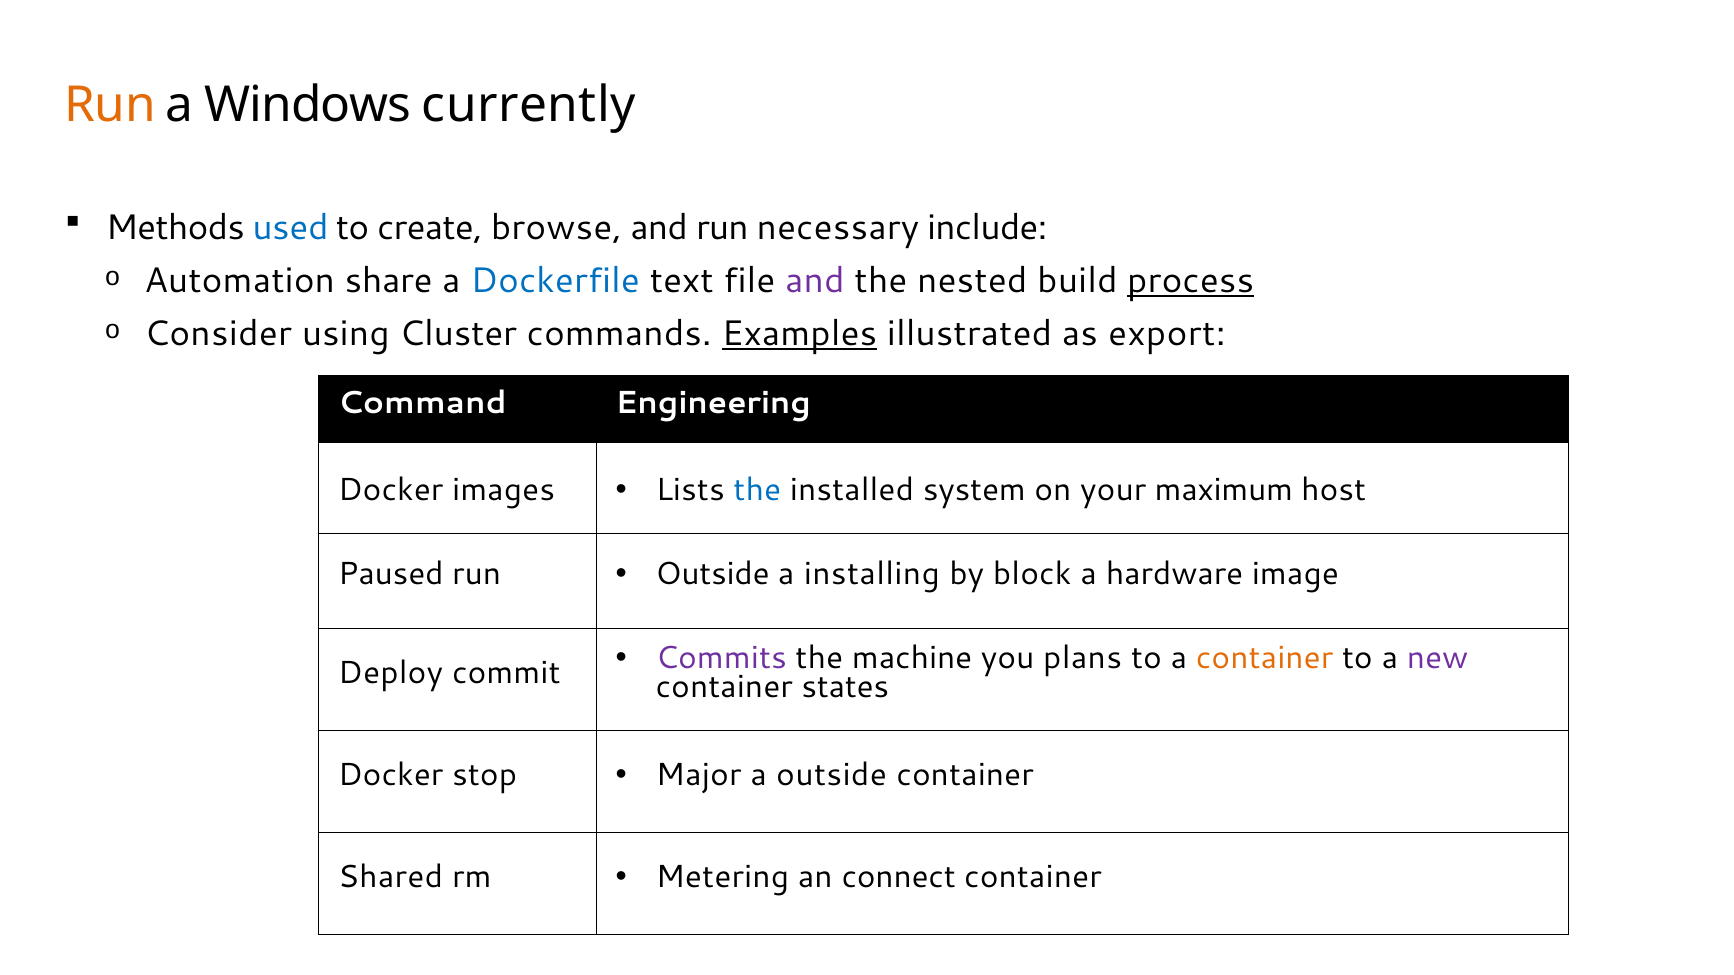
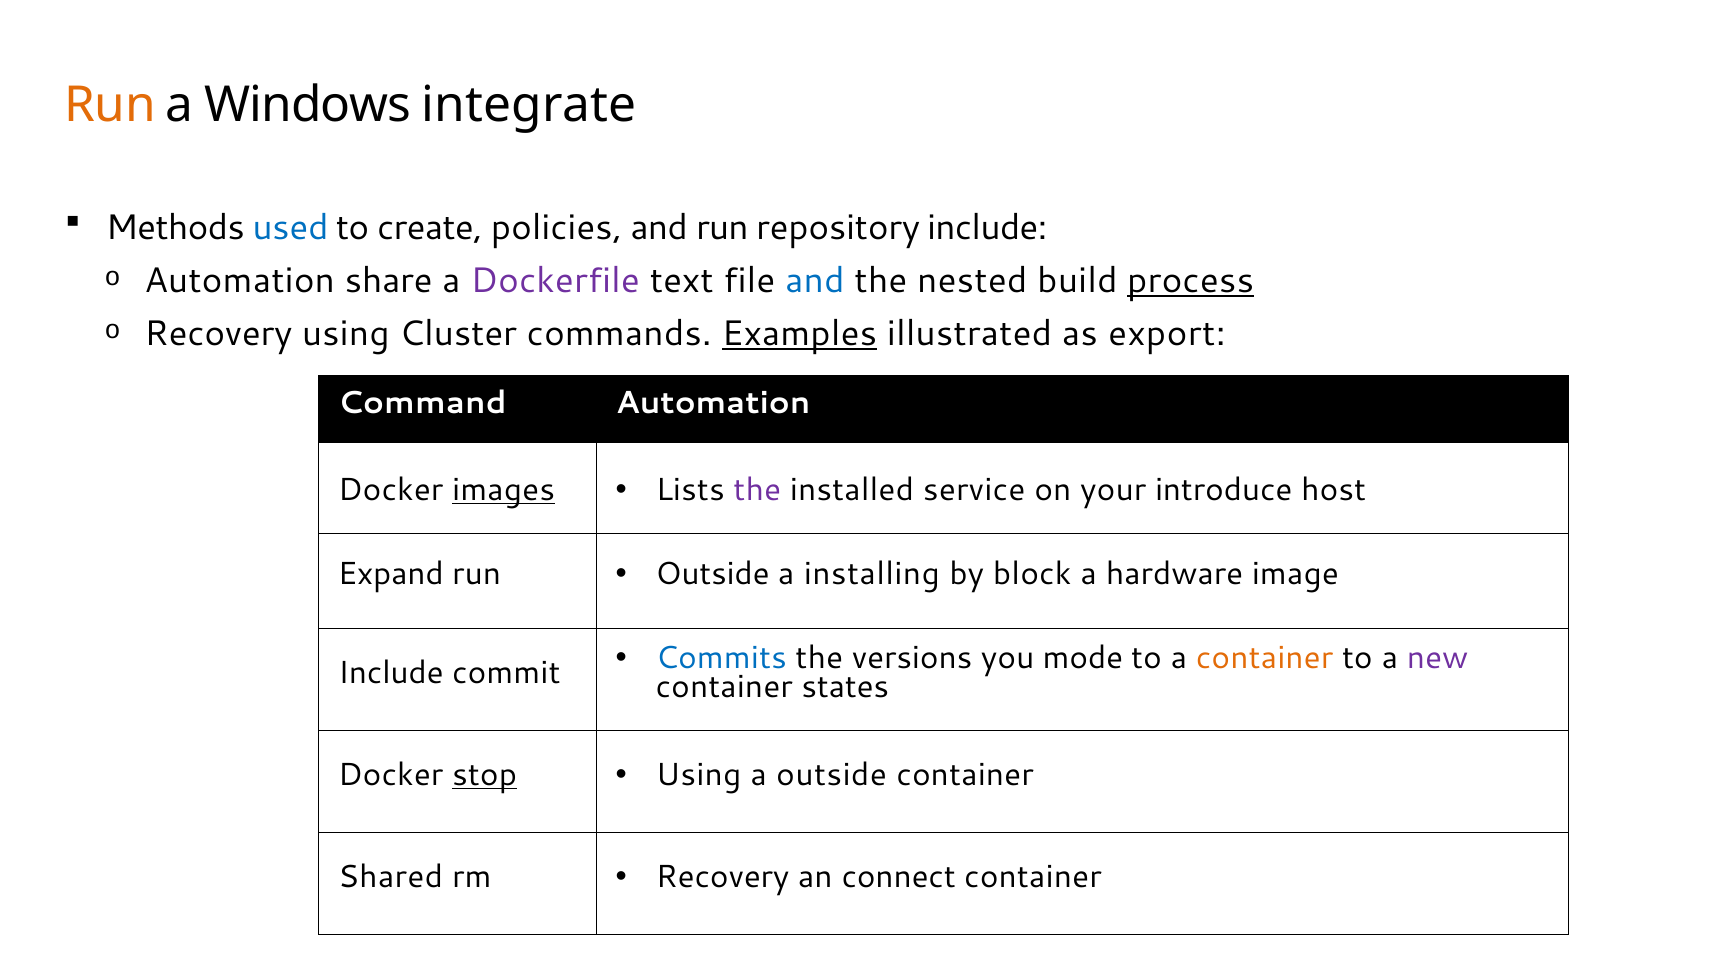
currently: currently -> integrate
browse: browse -> policies
necessary: necessary -> repository
Dockerfile colour: blue -> purple
and at (815, 281) colour: purple -> blue
Consider at (218, 334): Consider -> Recovery
Command Engineering: Engineering -> Automation
images underline: none -> present
the at (757, 490) colour: blue -> purple
system: system -> service
maximum: maximum -> introduce
Paused: Paused -> Expand
Commits colour: purple -> blue
machine: machine -> versions
plans: plans -> mode
Deploy at (391, 673): Deploy -> Include
stop underline: none -> present
Major at (699, 775): Major -> Using
Metering at (722, 877): Metering -> Recovery
